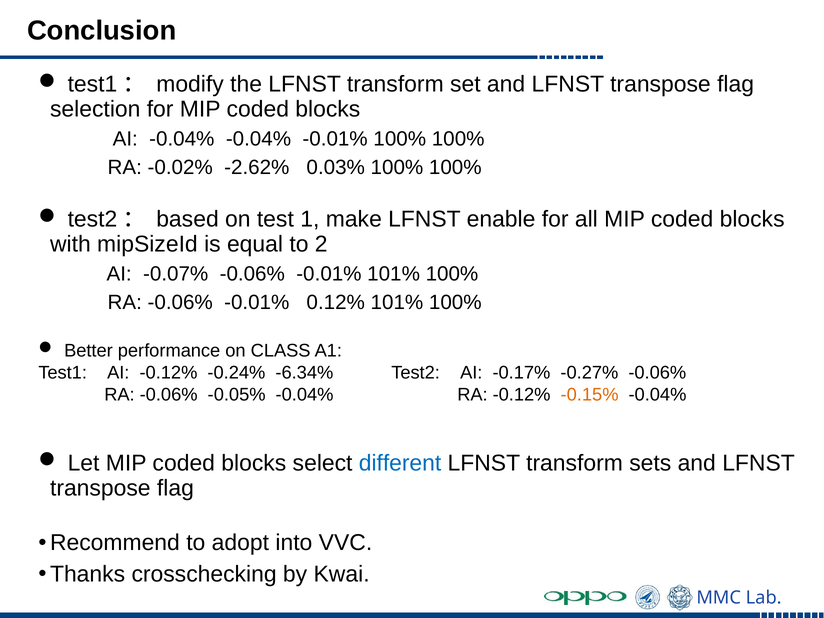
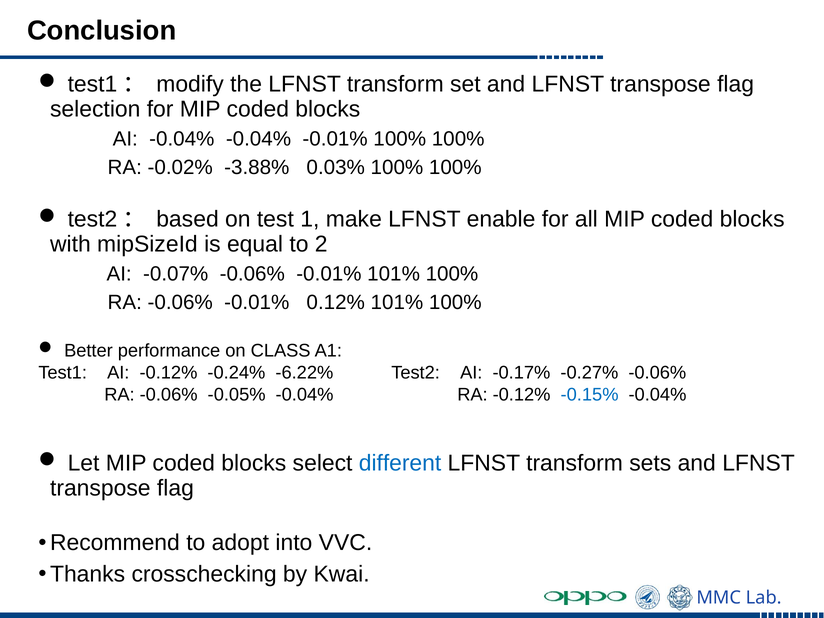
-2.62%: -2.62% -> -3.88%
-6.34%: -6.34% -> -6.22%
-0.15% colour: orange -> blue
